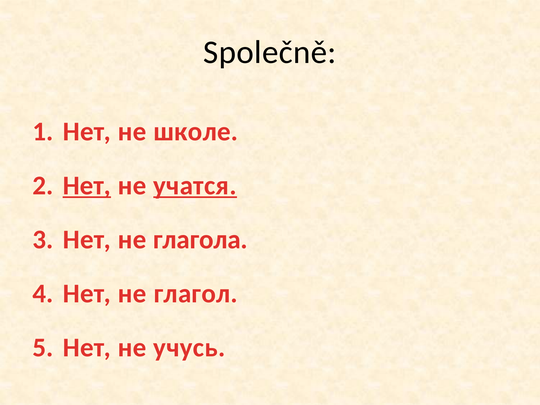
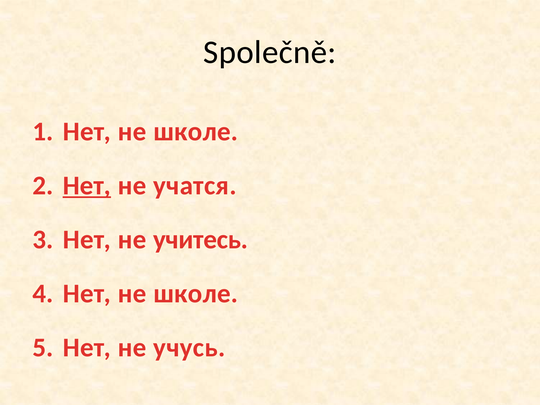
учатся underline: present -> none
глагола: глагола -> учитесь
глагол at (196, 293): глагол -> школе
